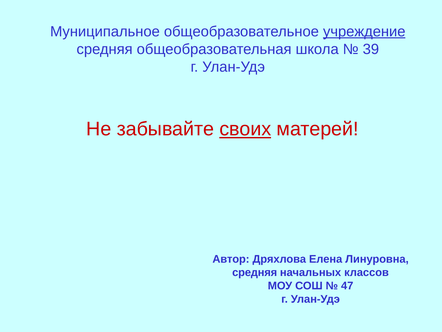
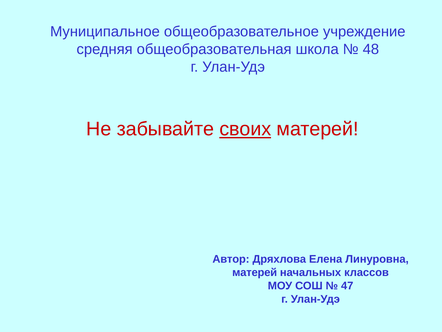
учреждение underline: present -> none
39: 39 -> 48
средняя at (255, 272): средняя -> матерей
